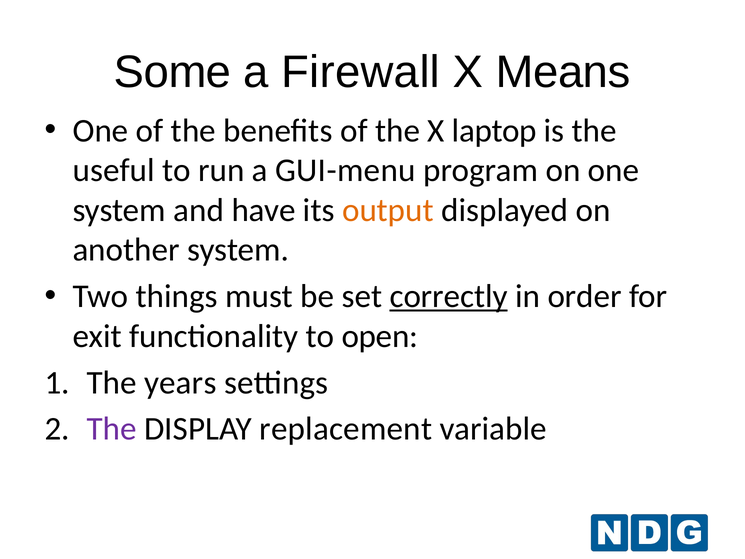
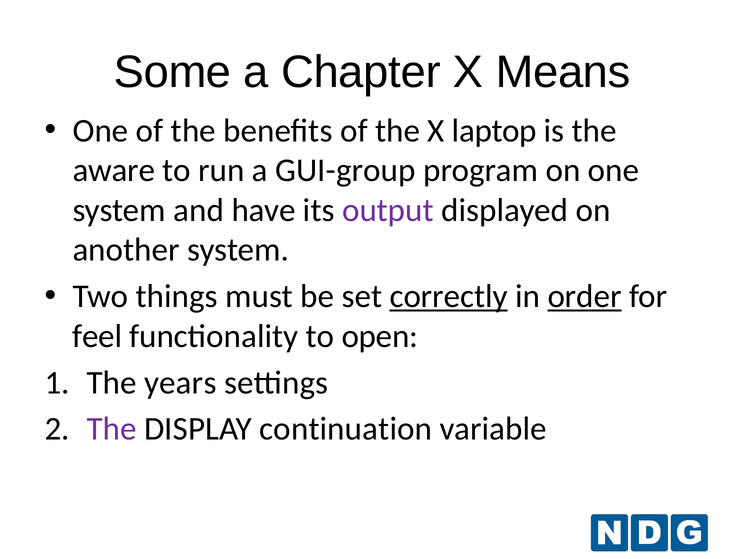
Firewall: Firewall -> Chapter
useful: useful -> aware
GUI-menu: GUI-menu -> GUI-group
output colour: orange -> purple
order underline: none -> present
exit: exit -> feel
replacement: replacement -> continuation
